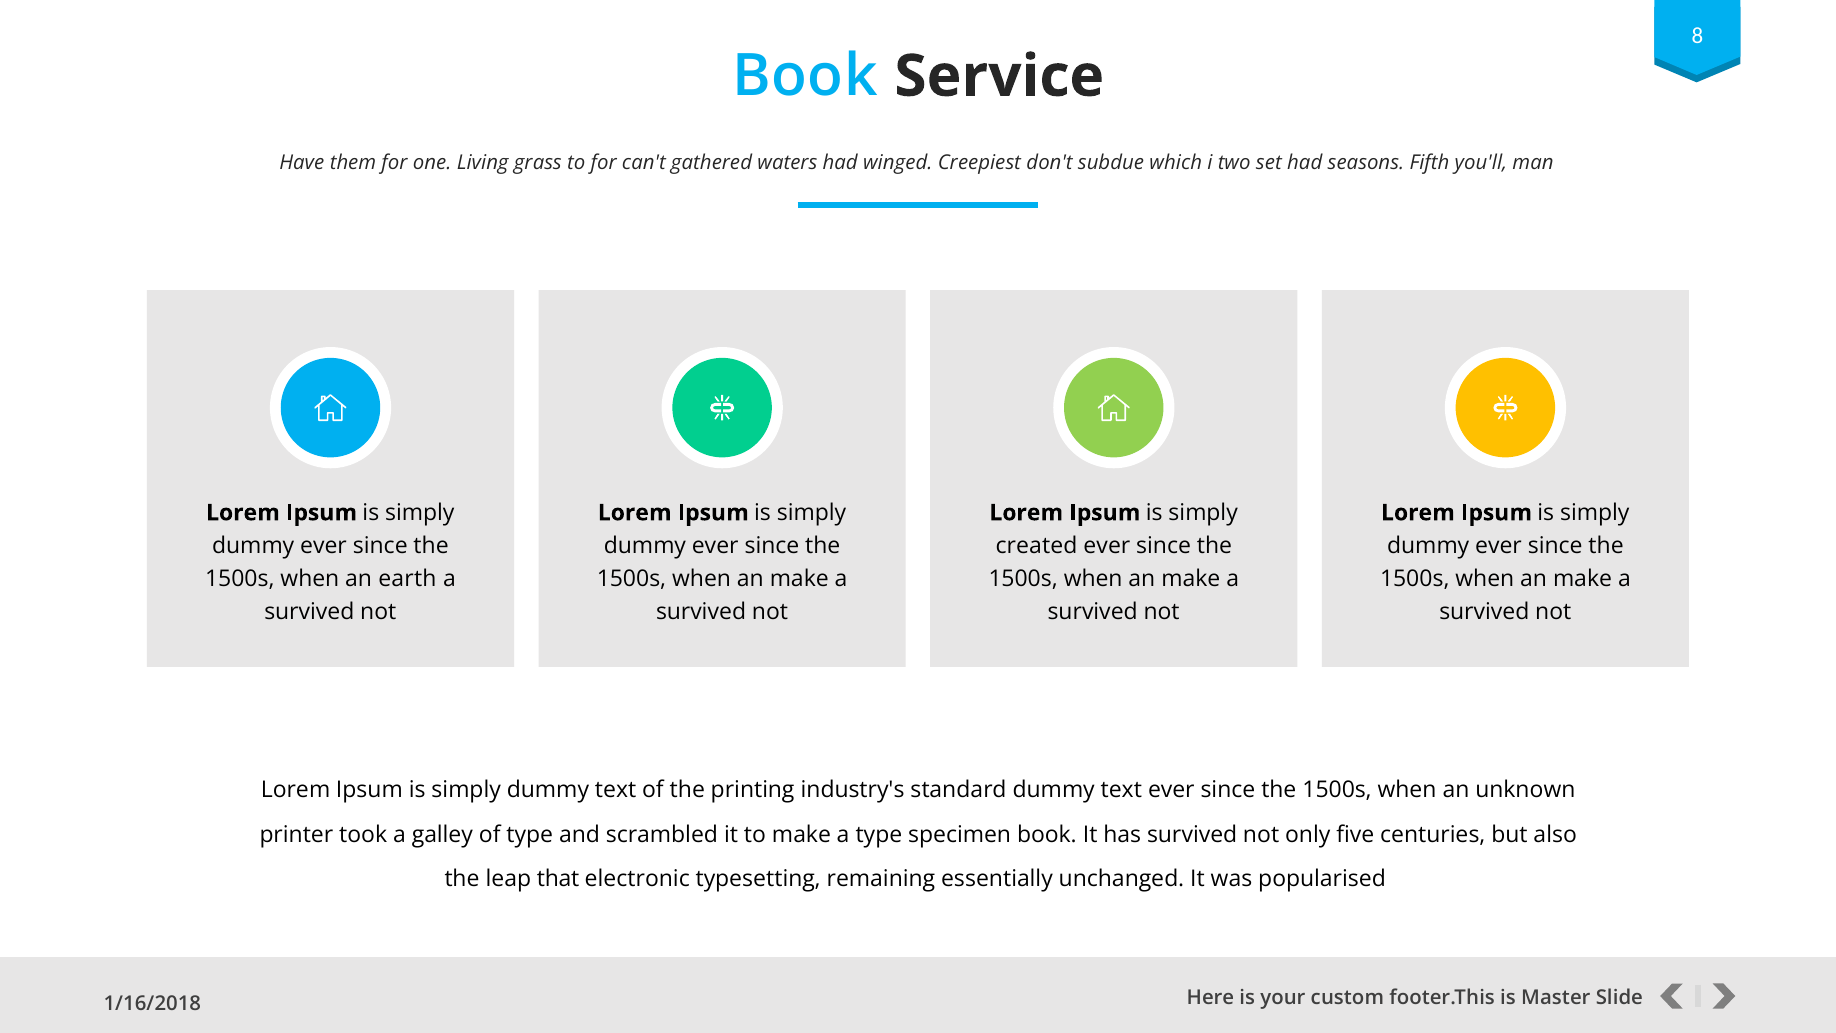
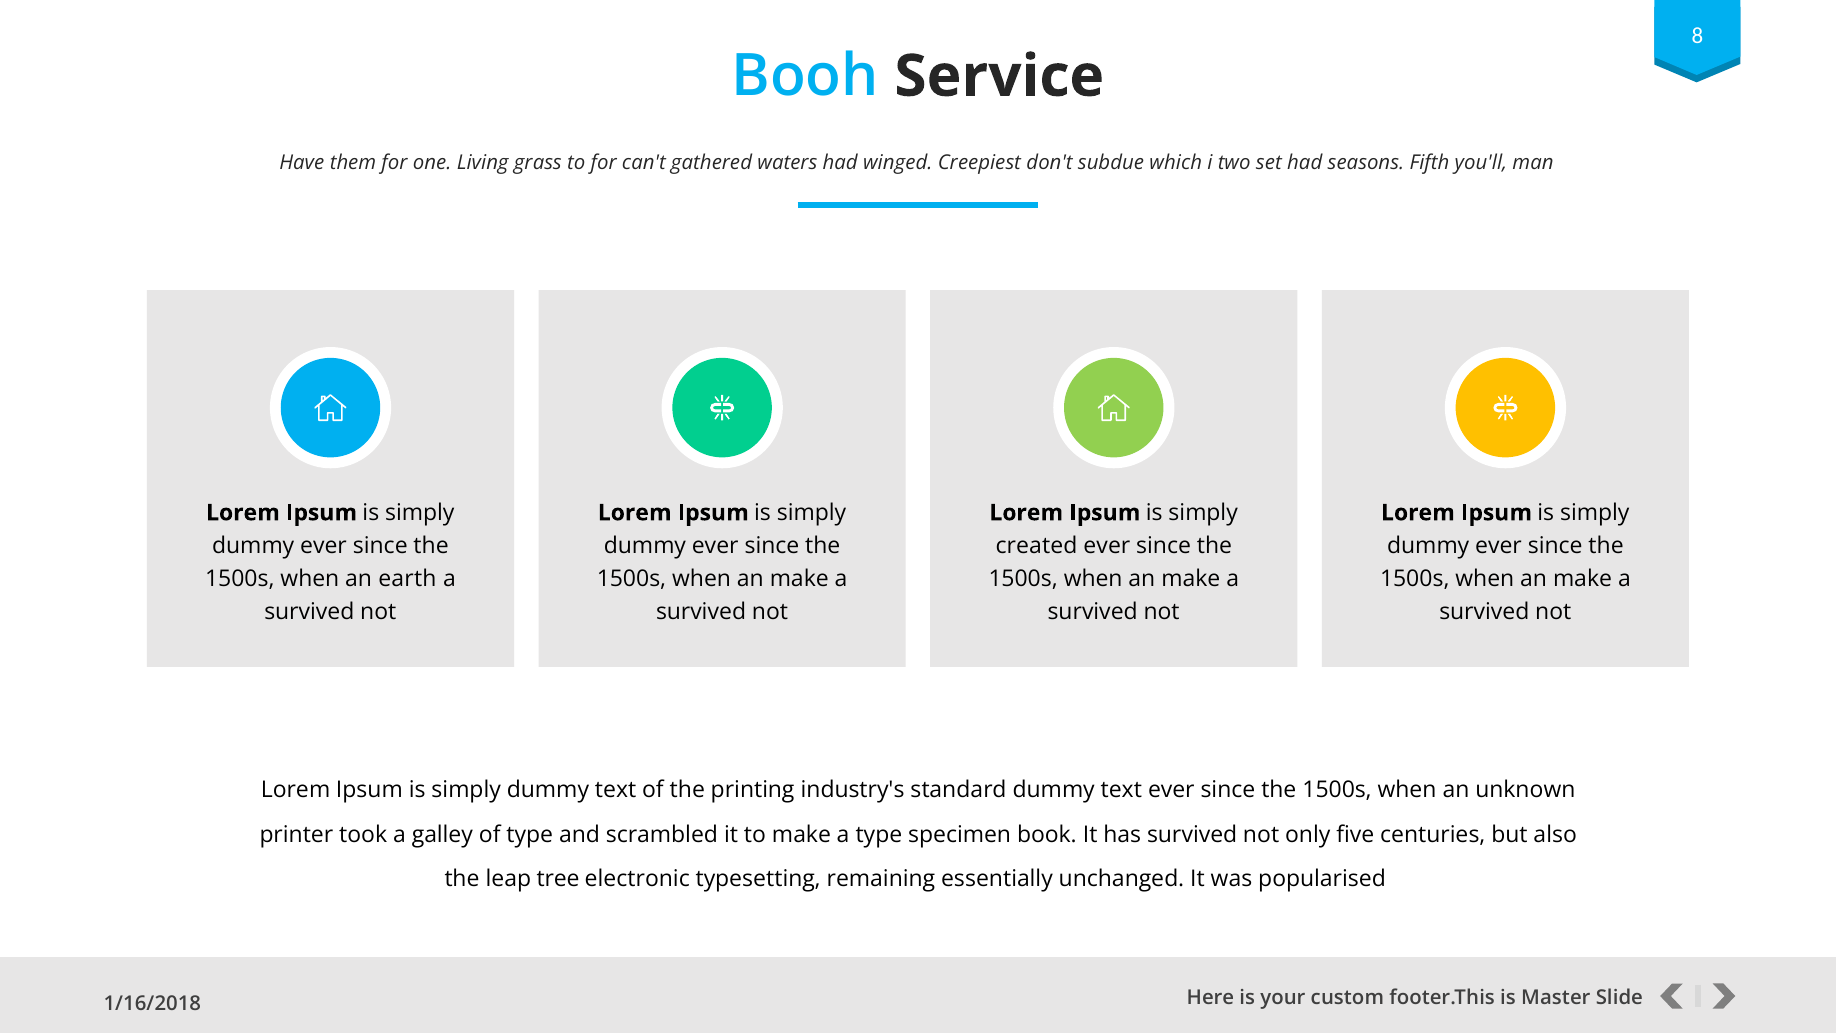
Book at (805, 76): Book -> Booh
that: that -> tree
